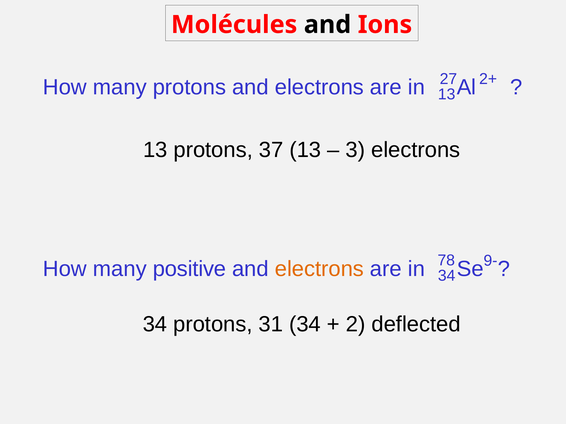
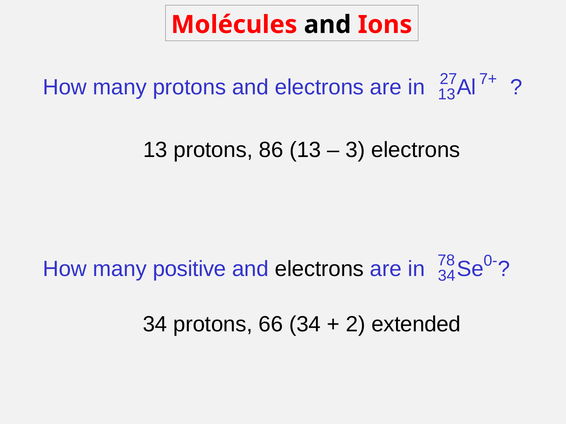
2+: 2+ -> 7+
37: 37 -> 86
9-: 9- -> 0-
electrons at (319, 269) colour: orange -> black
31: 31 -> 66
deflected: deflected -> extended
